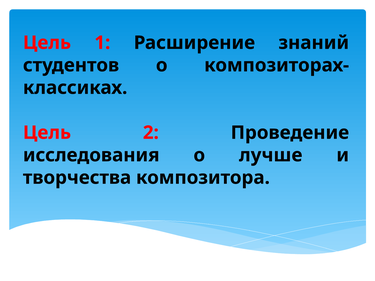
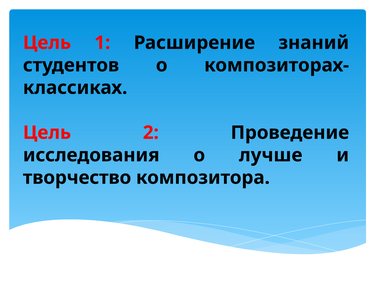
творчества: творчества -> творчество
